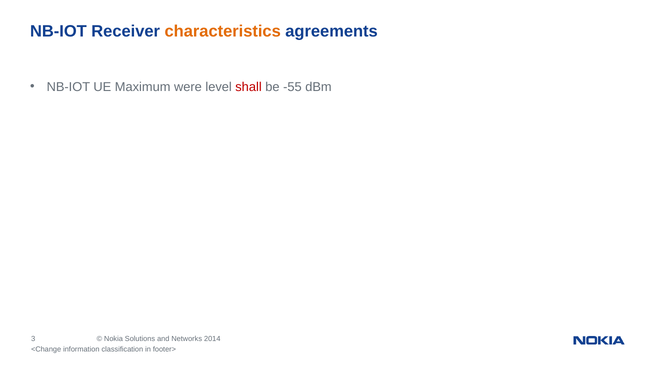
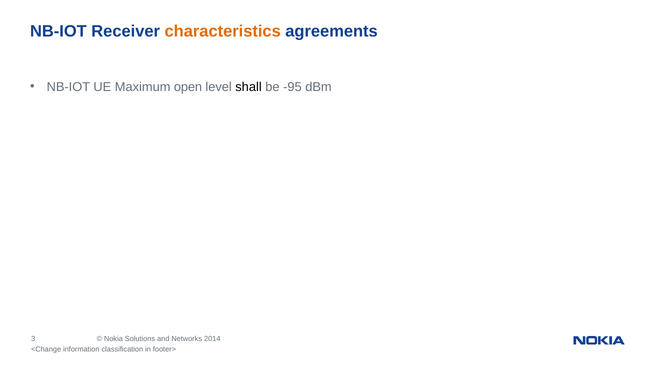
were: were -> open
shall colour: red -> black
-55: -55 -> -95
